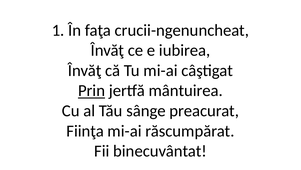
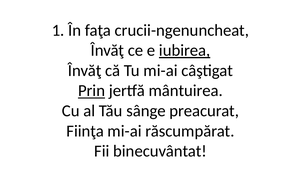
iubirea underline: none -> present
